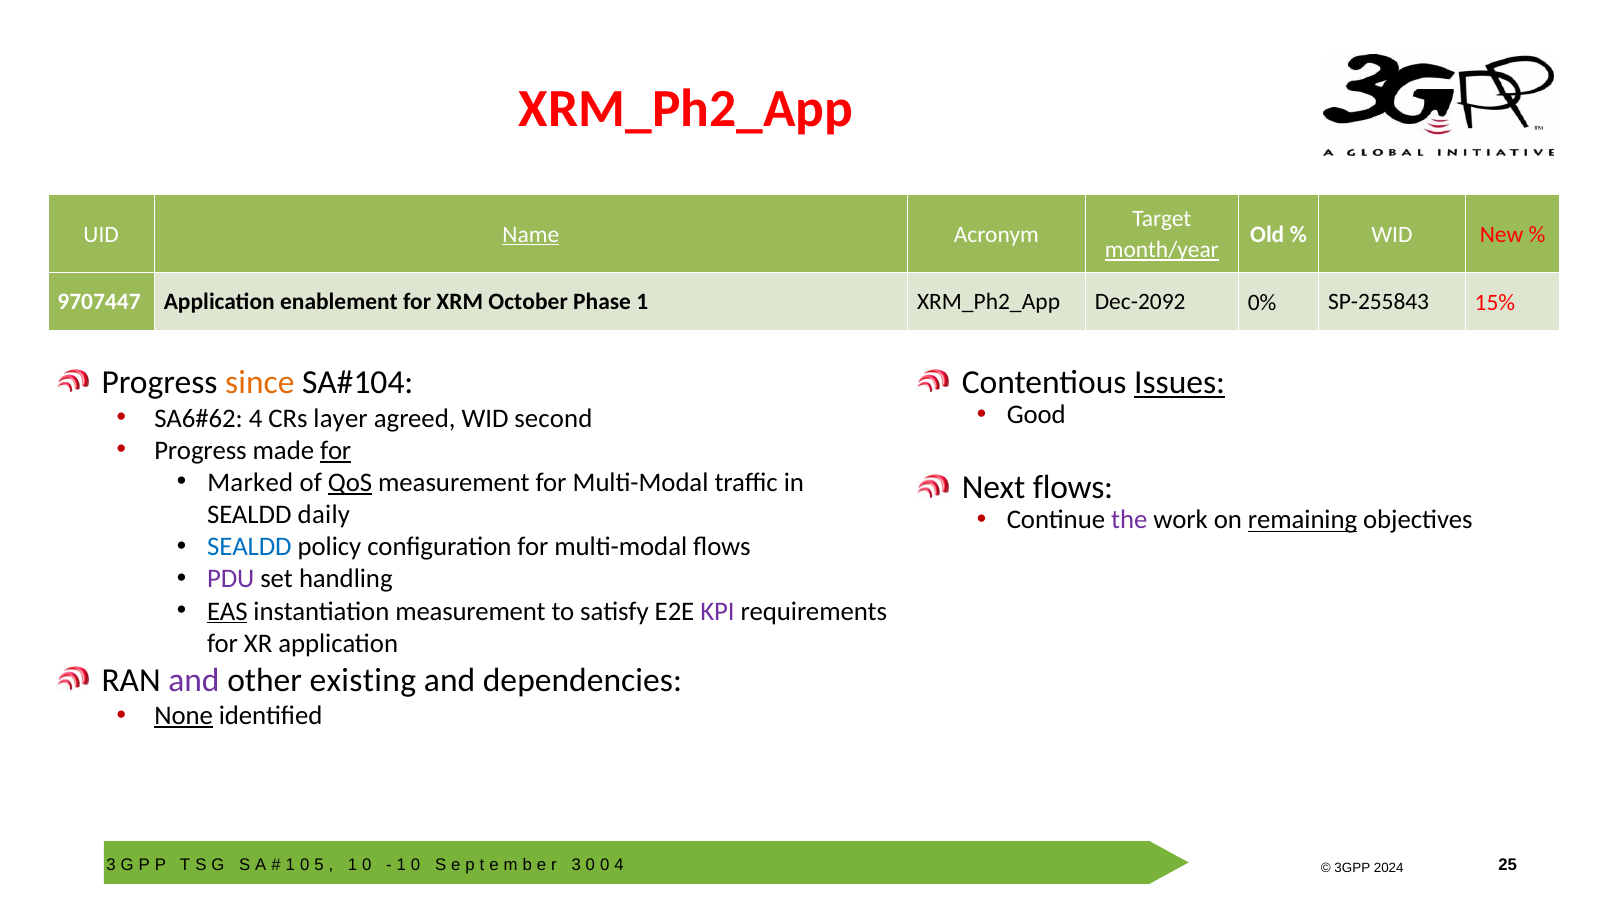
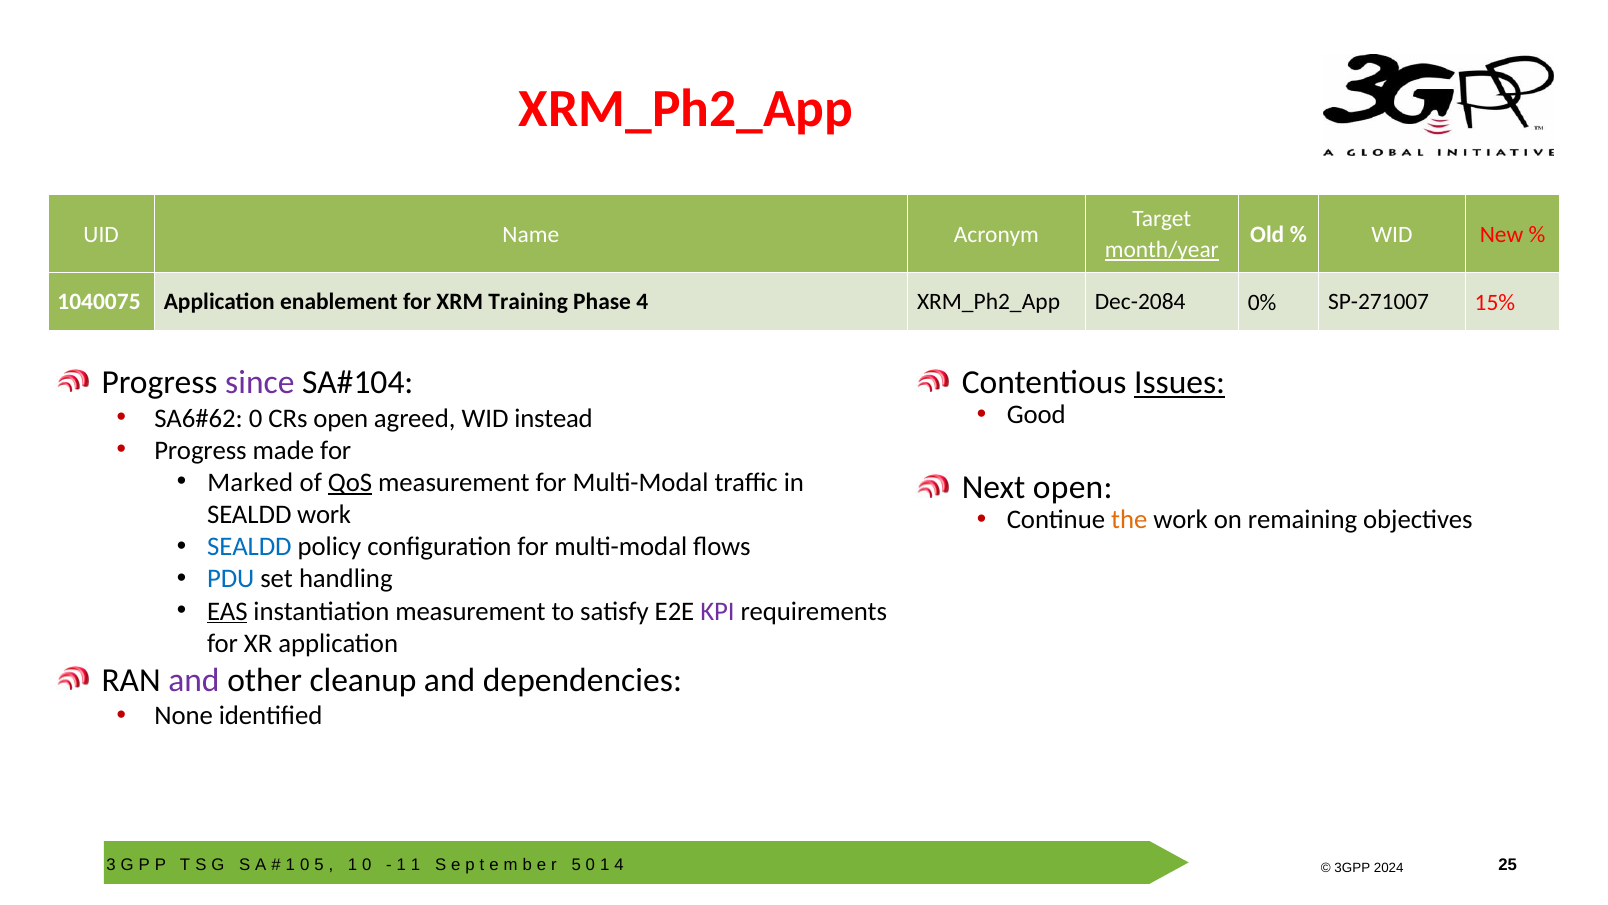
Name underline: present -> none
9707447: 9707447 -> 1040075
October: October -> Training
Phase 1: 1 -> 4
Dec-2092: Dec-2092 -> Dec-2084
SP-255843: SP-255843 -> SP-271007
since colour: orange -> purple
4 at (256, 418): 4 -> 0
CRs layer: layer -> open
second: second -> instead
for at (336, 450) underline: present -> none
Next flows: flows -> open
SEALDD daily: daily -> work
the colour: purple -> orange
remaining underline: present -> none
PDU colour: purple -> blue
existing: existing -> cleanup
None underline: present -> none
0 at (416, 865): 0 -> 1
3 at (576, 865): 3 -> 5
0 at (605, 865): 0 -> 1
